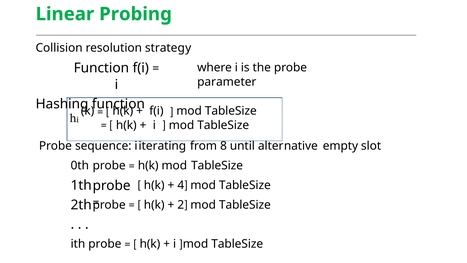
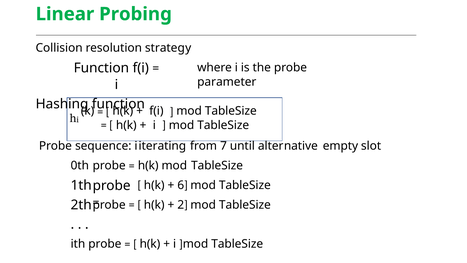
8: 8 -> 7
4: 4 -> 6
